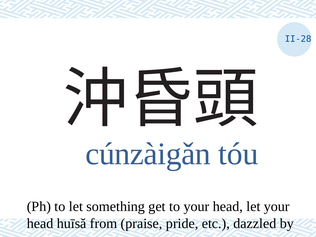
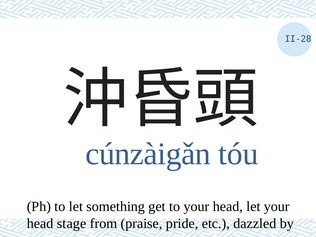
huīsǎ: huīsǎ -> stage
